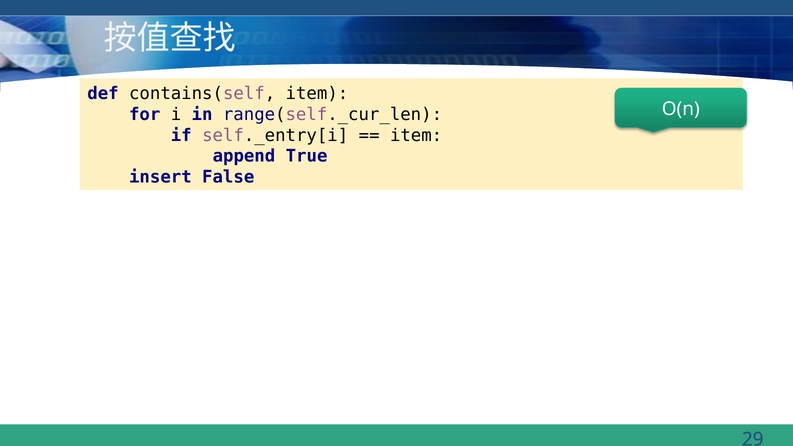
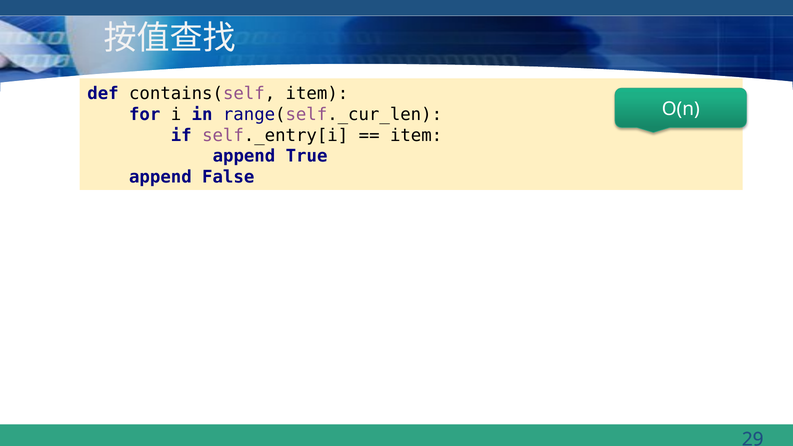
insert at (160, 177): insert -> append
